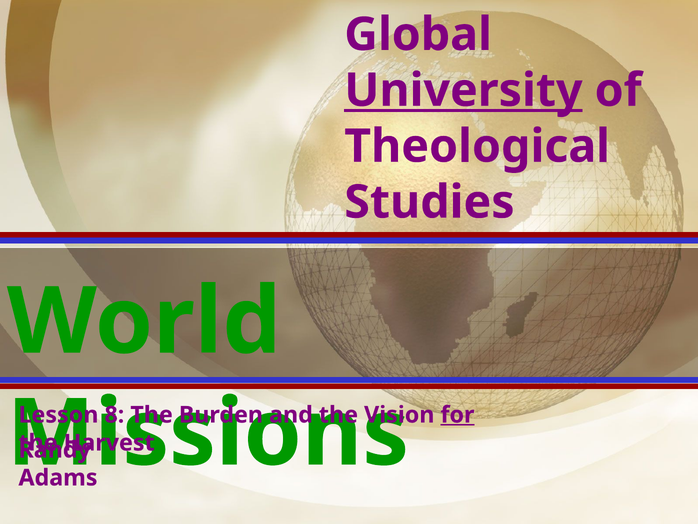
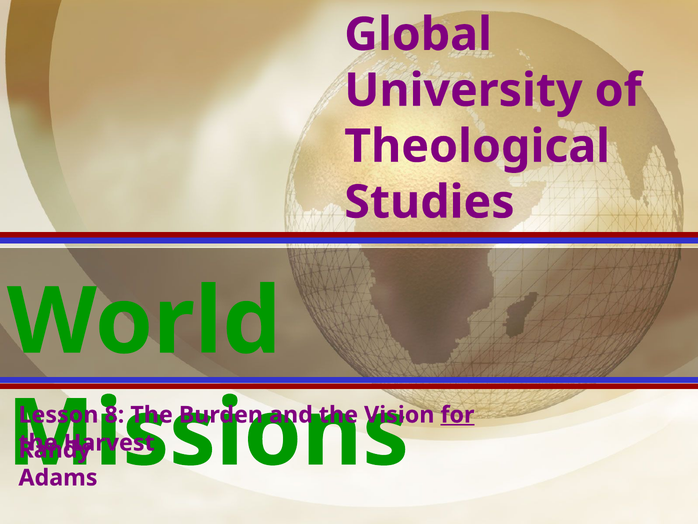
University underline: present -> none
